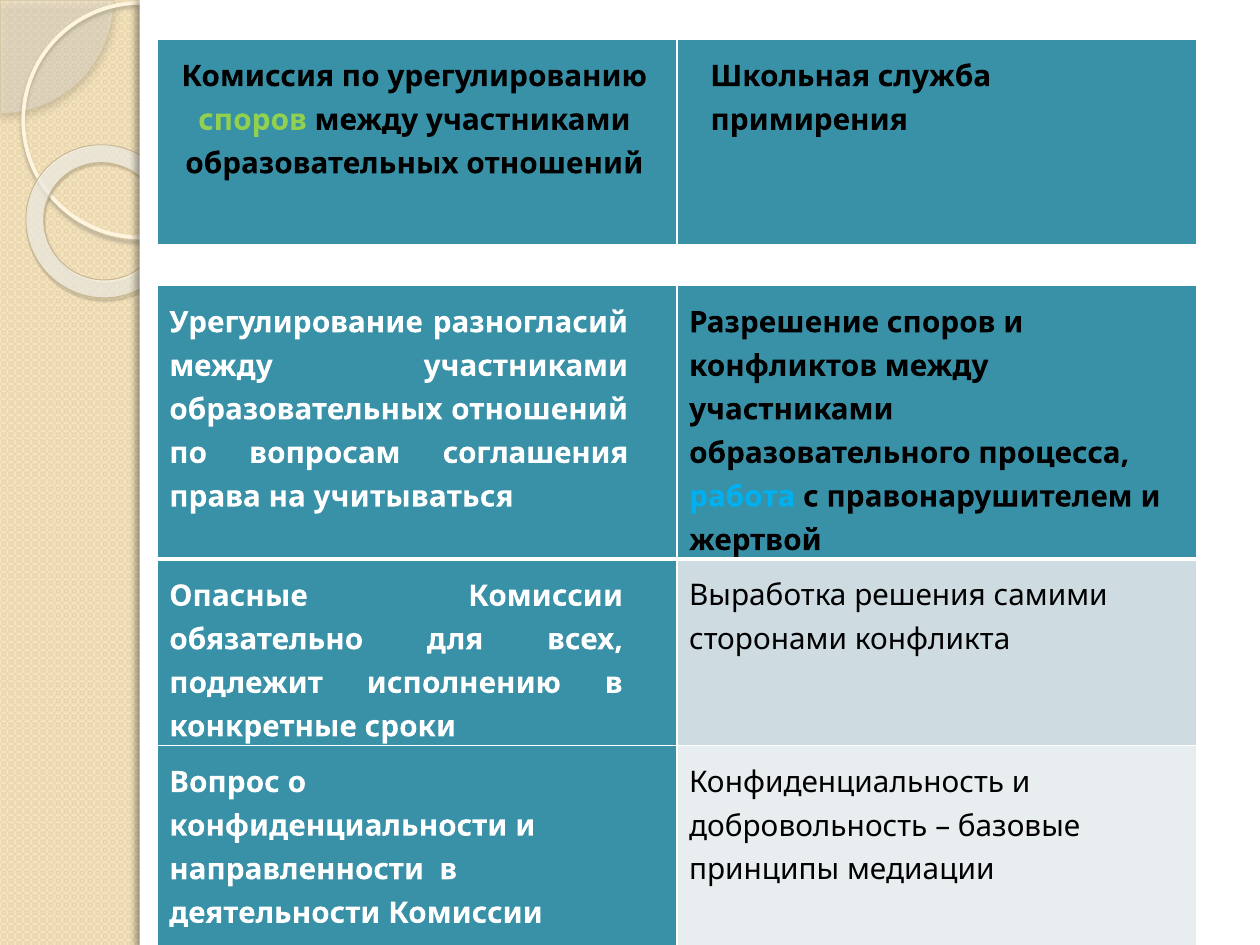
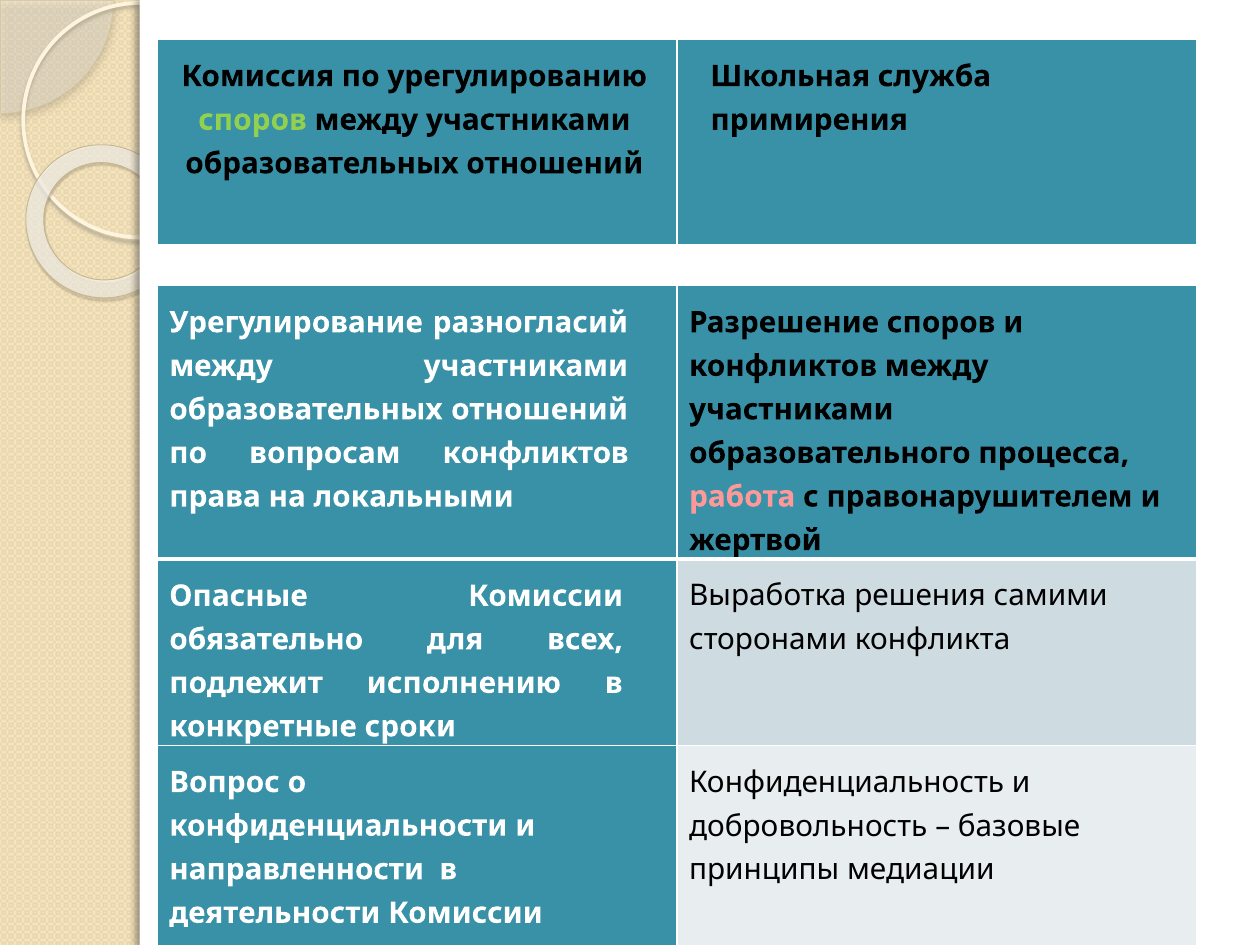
вопросам соглашения: соглашения -> конфликтов
учитываться: учитываться -> локальными
работа colour: light blue -> pink
